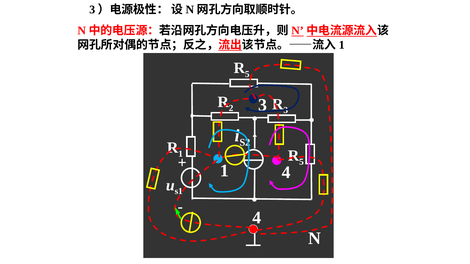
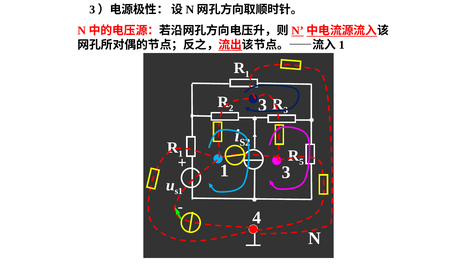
5 at (247, 74): 5 -> 1
4 at (286, 173): 4 -> 3
